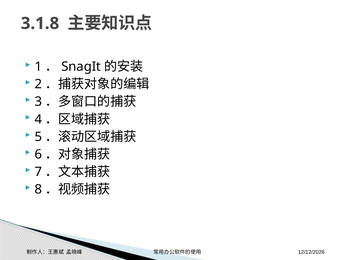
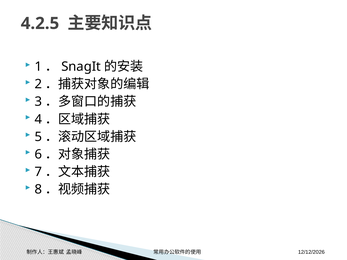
3.1.8: 3.1.8 -> 4.2.5
